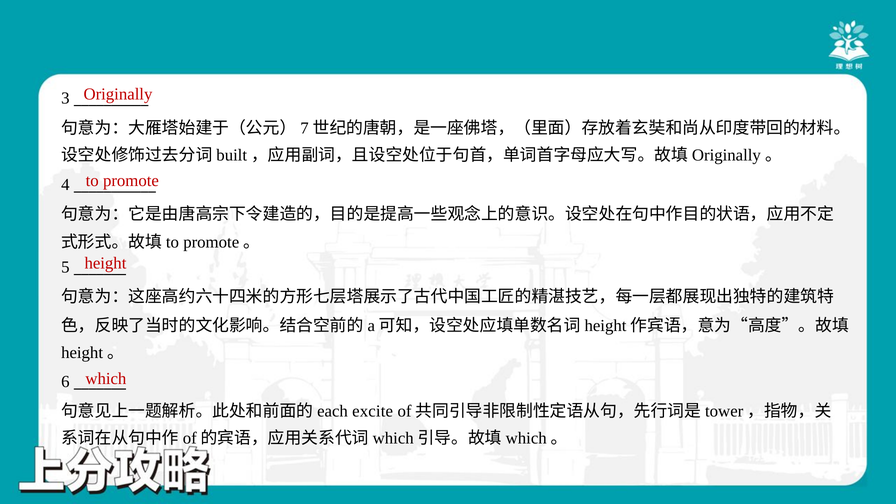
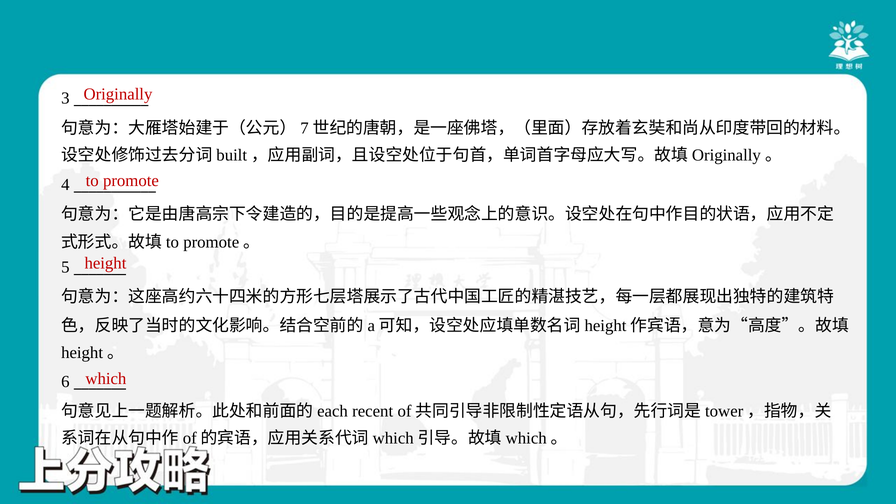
excite: excite -> recent
